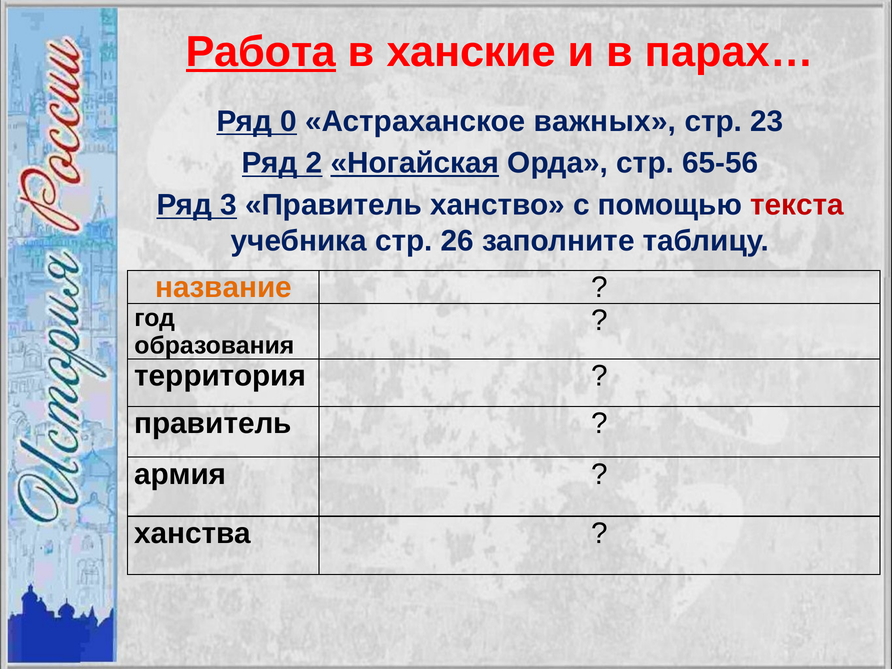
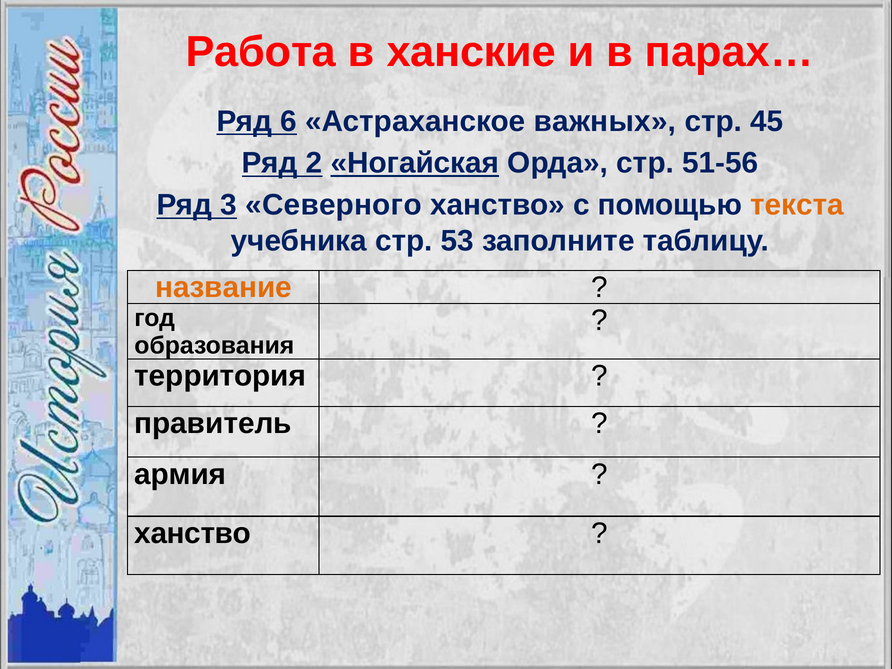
Работа underline: present -> none
0: 0 -> 6
23: 23 -> 45
65-56: 65-56 -> 51-56
3 Правитель: Правитель -> Северного
текста colour: red -> orange
26: 26 -> 53
ханства at (193, 533): ханства -> ханство
